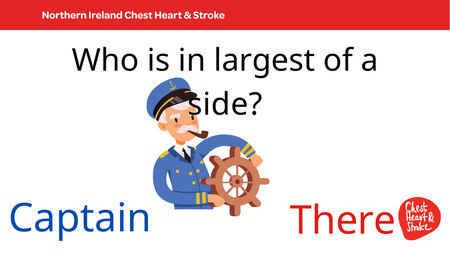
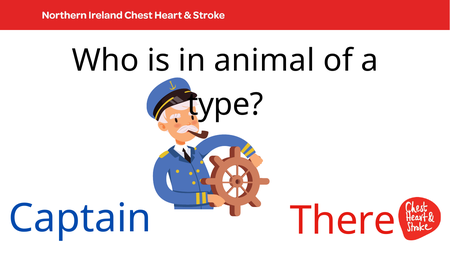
largest: largest -> animal
side: side -> type
